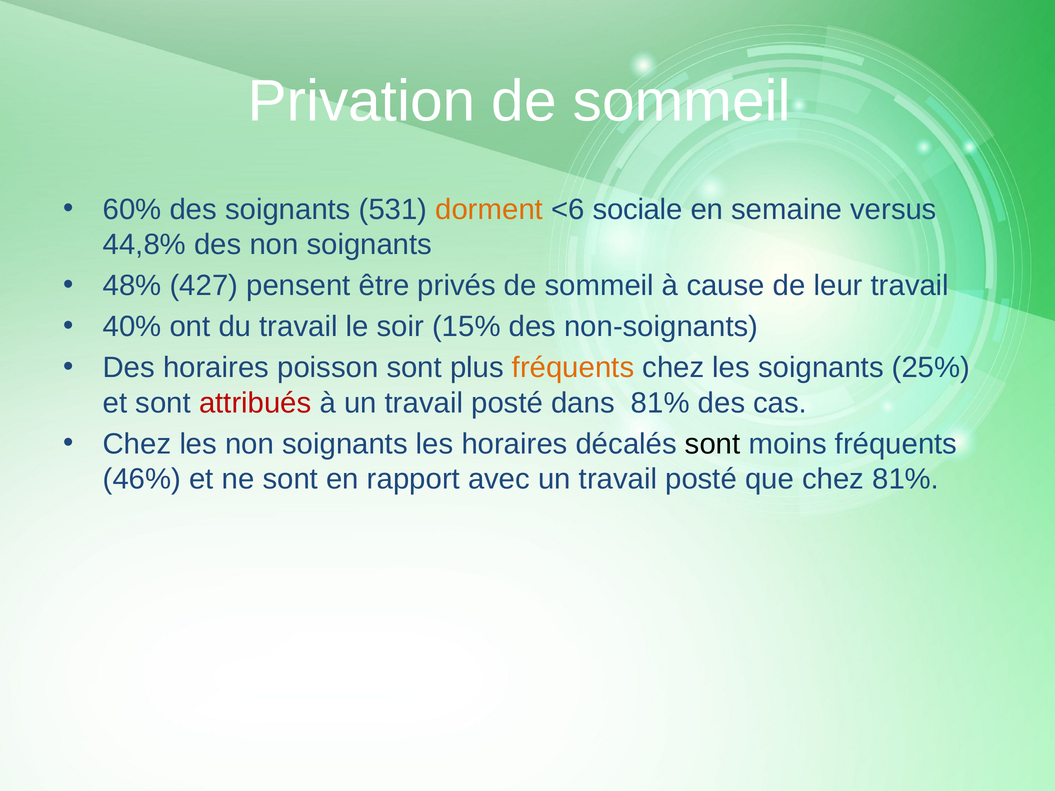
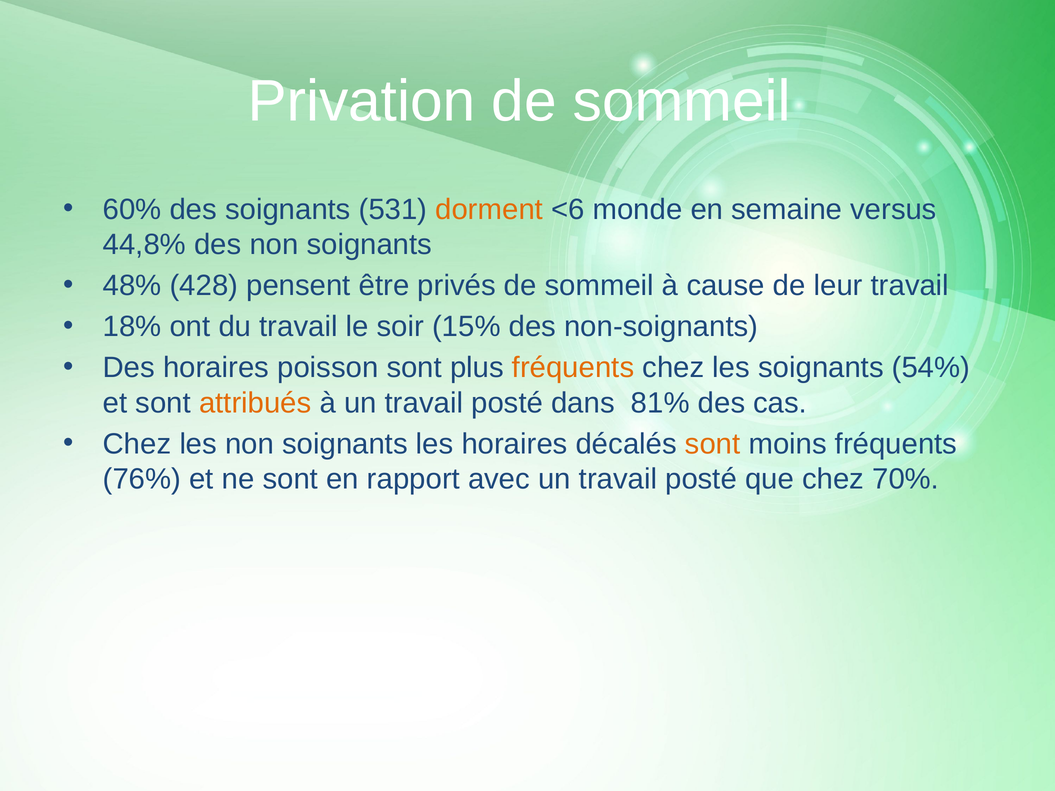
sociale: sociale -> monde
427: 427 -> 428
40%: 40% -> 18%
25%: 25% -> 54%
attribués colour: red -> orange
sont at (713, 444) colour: black -> orange
46%: 46% -> 76%
chez 81%: 81% -> 70%
